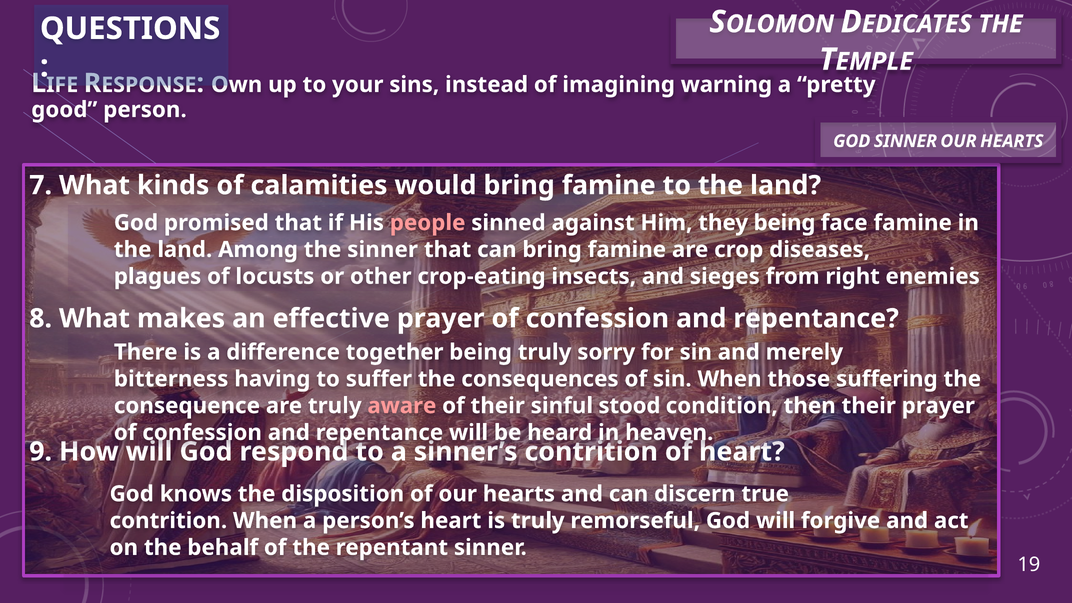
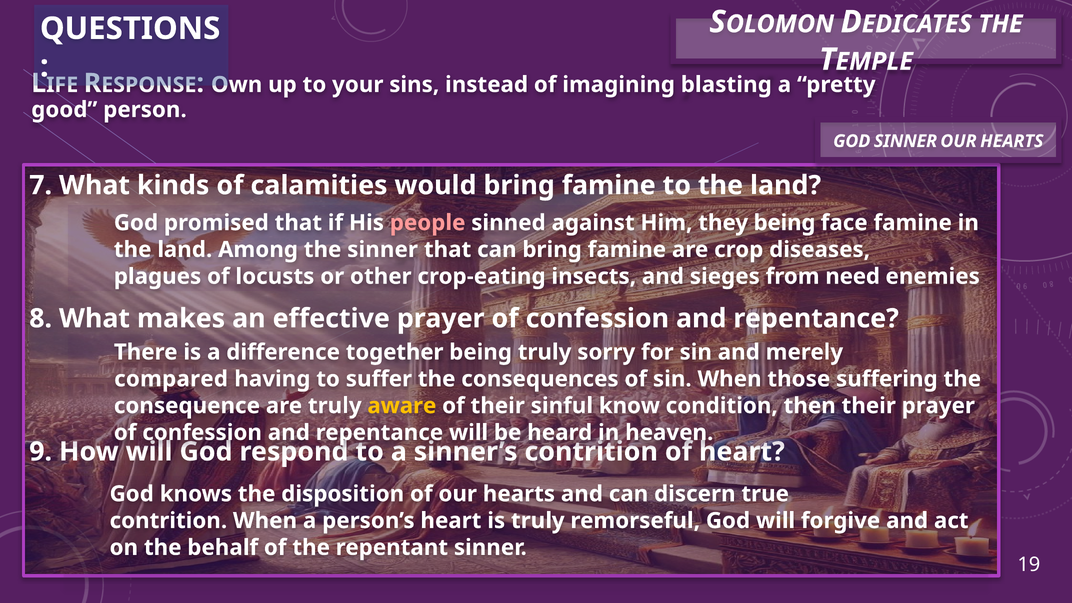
warning: warning -> blasting
right: right -> need
bitterness: bitterness -> compared
aware colour: pink -> yellow
stood: stood -> know
